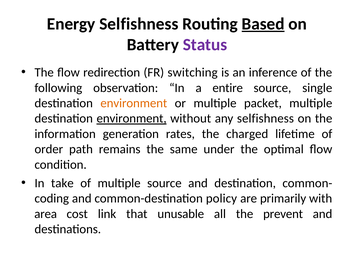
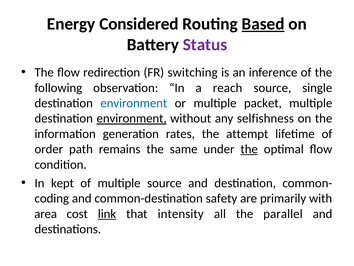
Energy Selfishness: Selfishness -> Considered
entire: entire -> reach
environment at (134, 103) colour: orange -> blue
charged: charged -> attempt
the at (249, 149) underline: none -> present
take: take -> kept
policy: policy -> safety
link underline: none -> present
unusable: unusable -> intensity
prevent: prevent -> parallel
